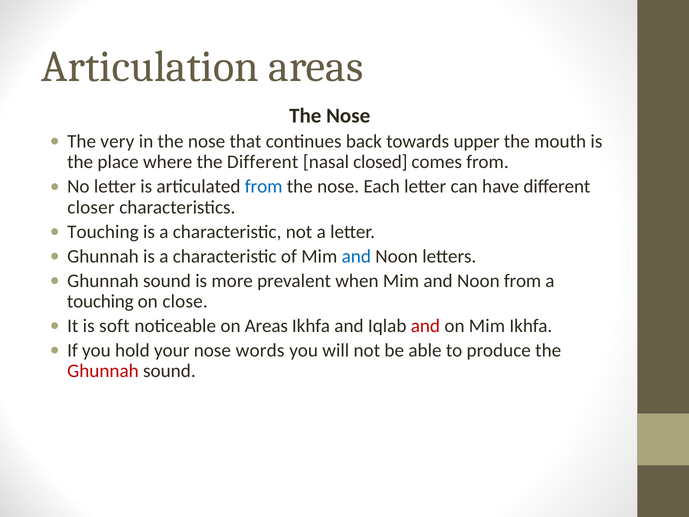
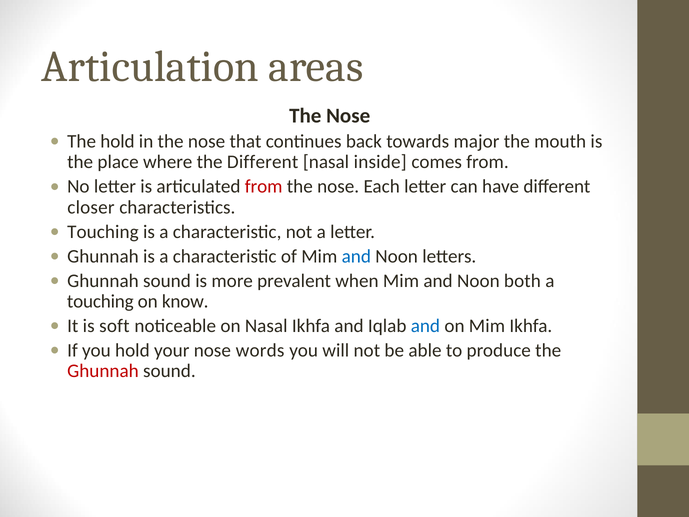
The very: very -> hold
upper: upper -> major
closed: closed -> inside
from at (264, 186) colour: blue -> red
Noon from: from -> both
close: close -> know
on Areas: Areas -> Nasal
and at (425, 326) colour: red -> blue
